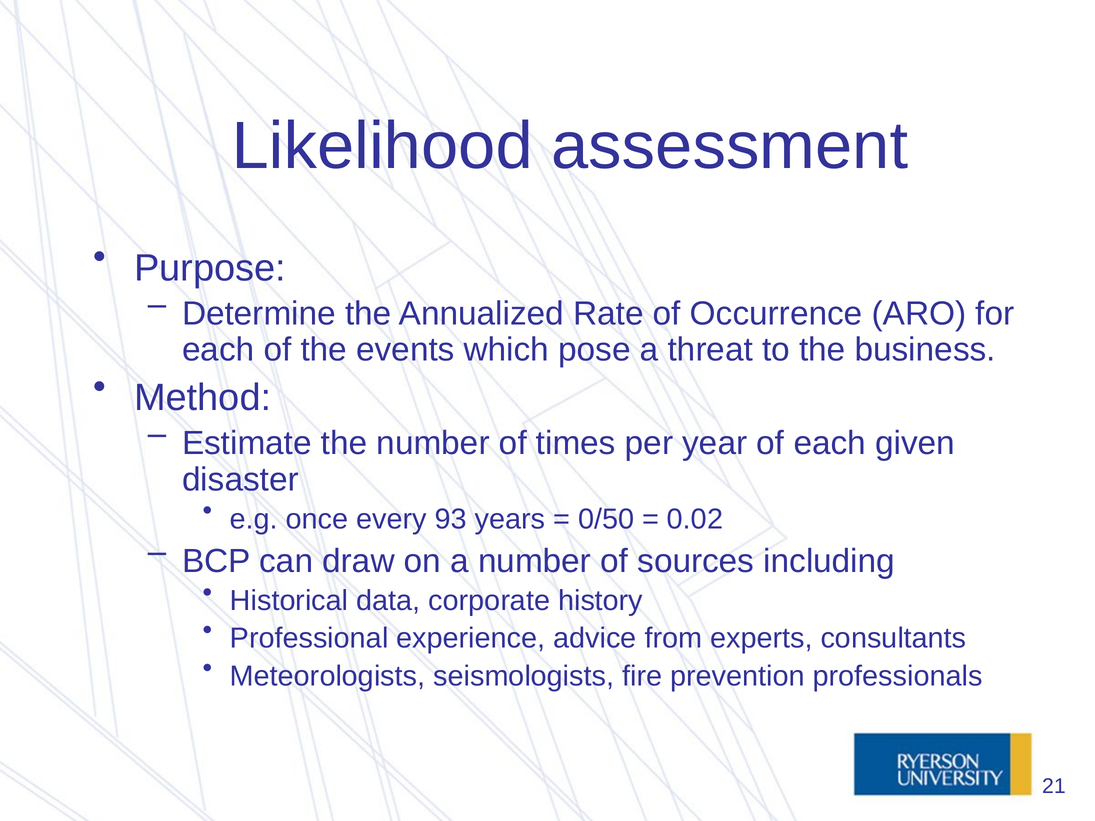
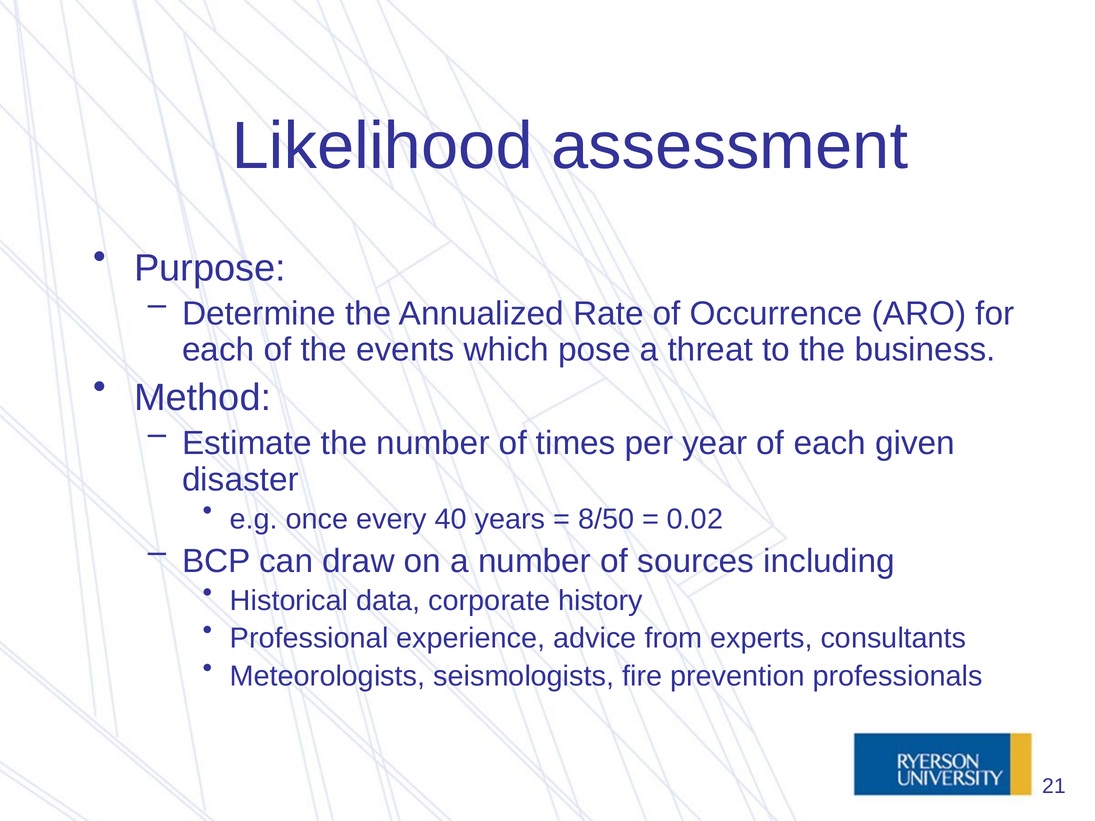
93: 93 -> 40
0/50: 0/50 -> 8/50
